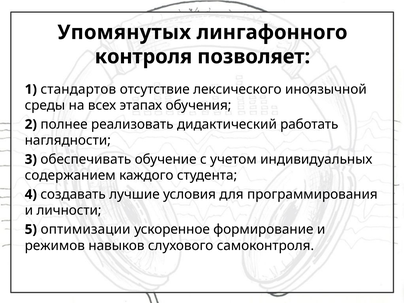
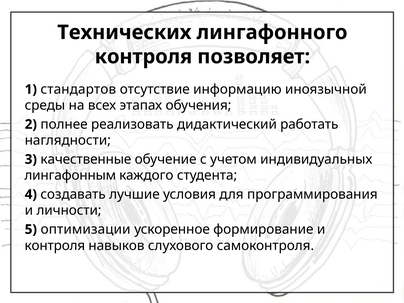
Упомянутых: Упомянутых -> Технических
лексического: лексического -> информацию
обеспечивать: обеспечивать -> качественные
содержанием: содержанием -> лингафонным
режимов at (55, 246): режимов -> контроля
